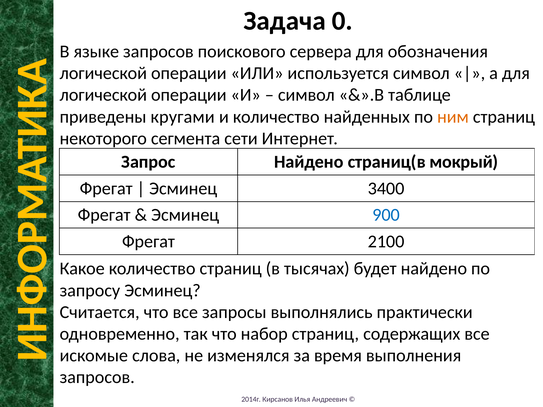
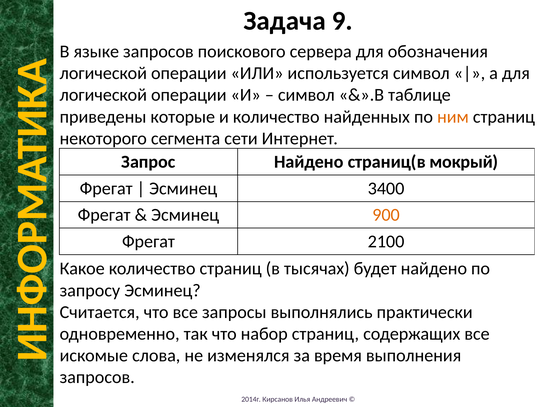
0: 0 -> 9
кругами: кругами -> которые
900 colour: blue -> orange
